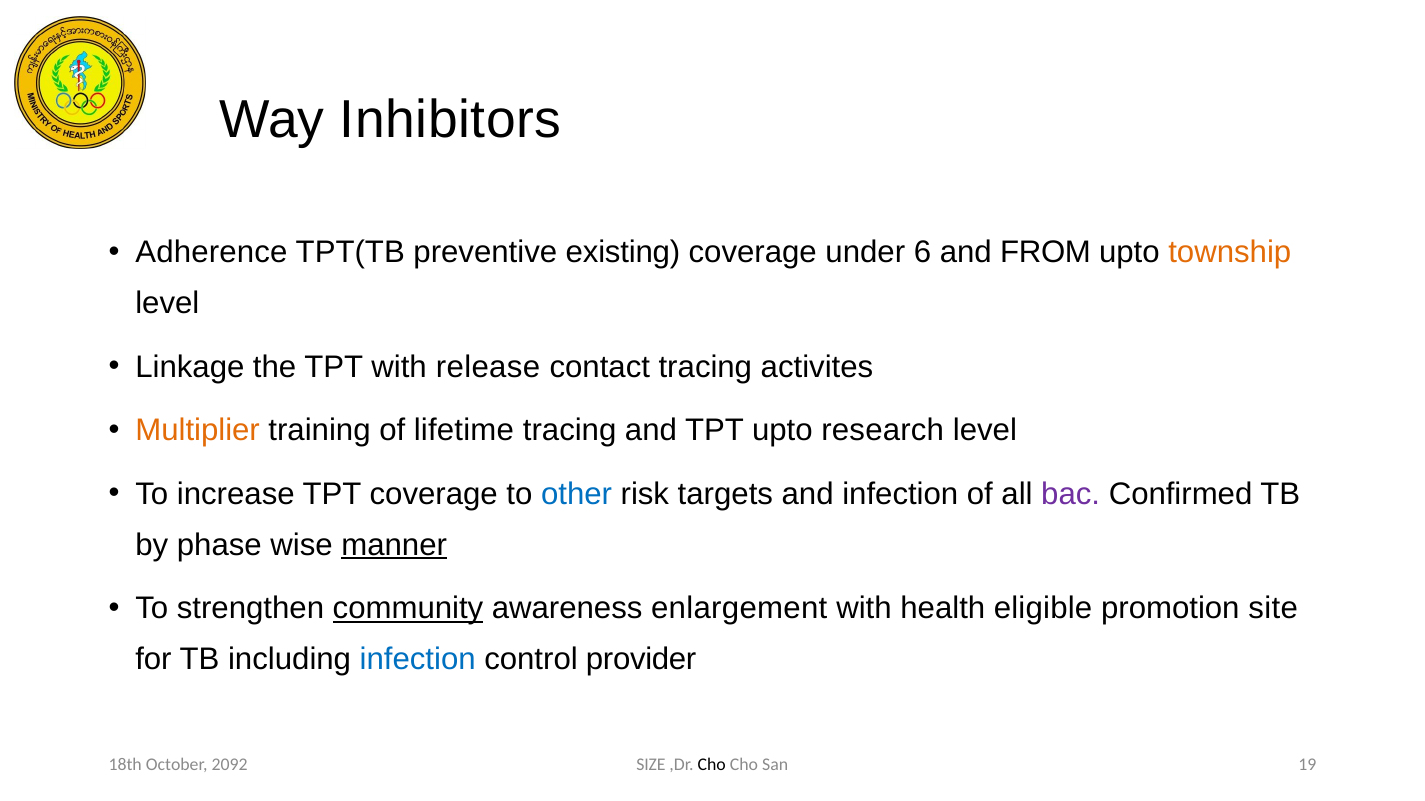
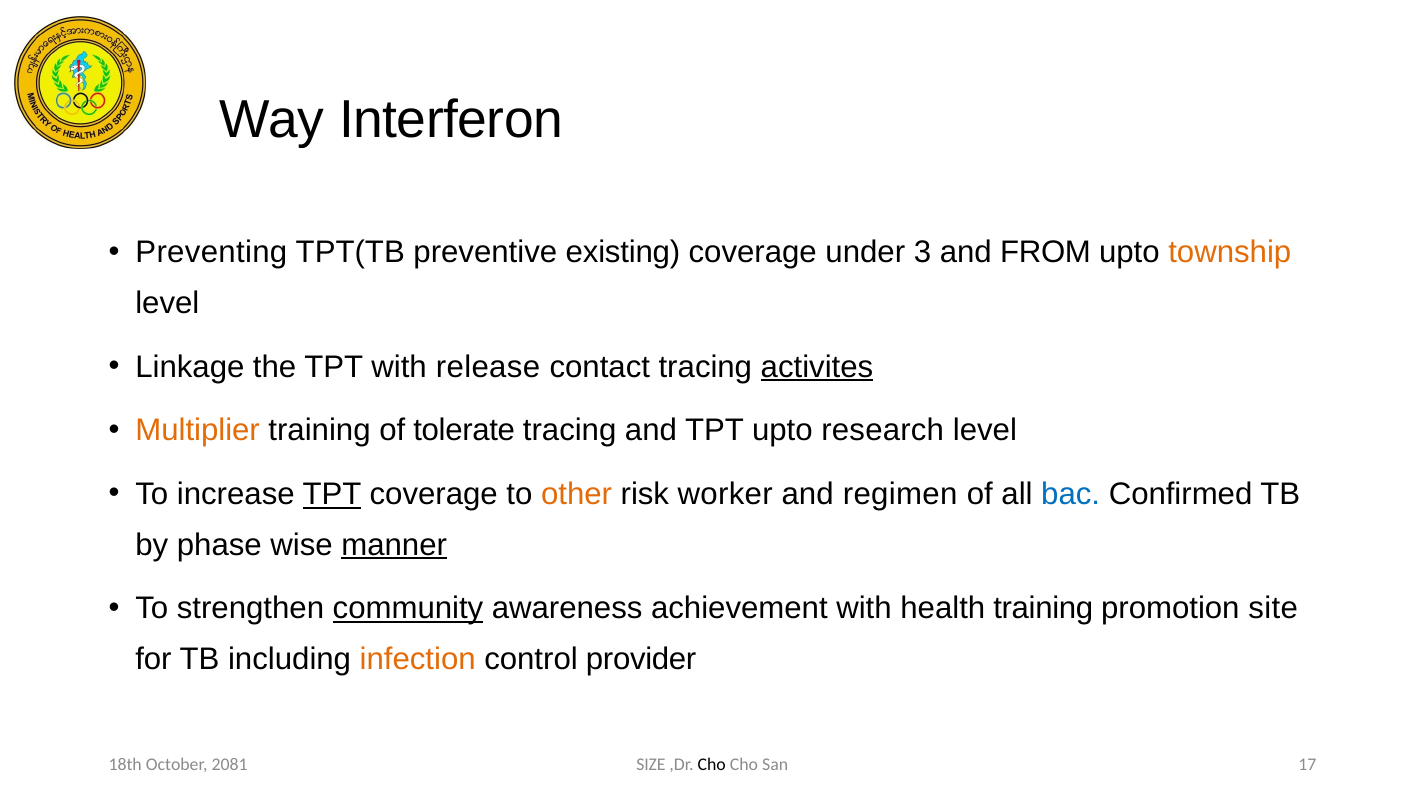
Inhibitors: Inhibitors -> Interferon
Adherence: Adherence -> Preventing
6: 6 -> 3
activites underline: none -> present
lifetime: lifetime -> tolerate
TPT at (332, 495) underline: none -> present
other colour: blue -> orange
targets: targets -> worker
and infection: infection -> regimen
bac colour: purple -> blue
enlargement: enlargement -> achievement
health eligible: eligible -> training
infection at (418, 659) colour: blue -> orange
19: 19 -> 17
2092: 2092 -> 2081
